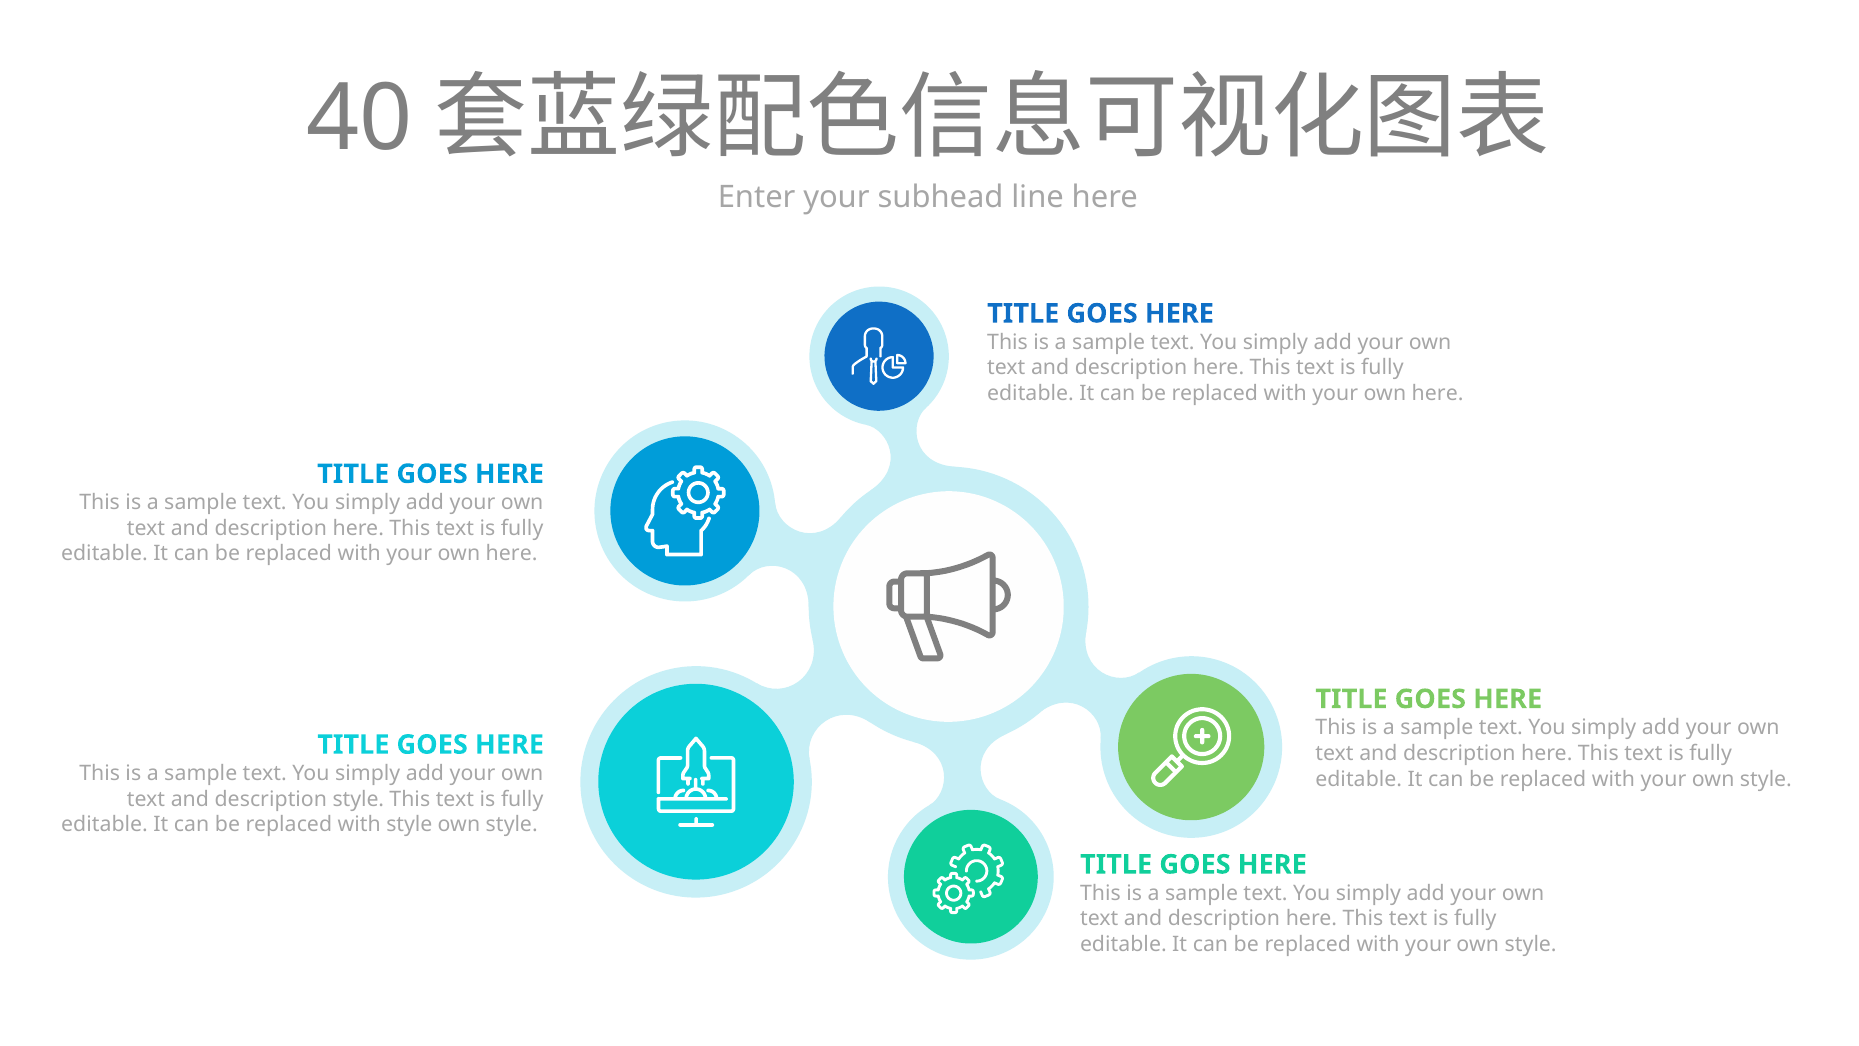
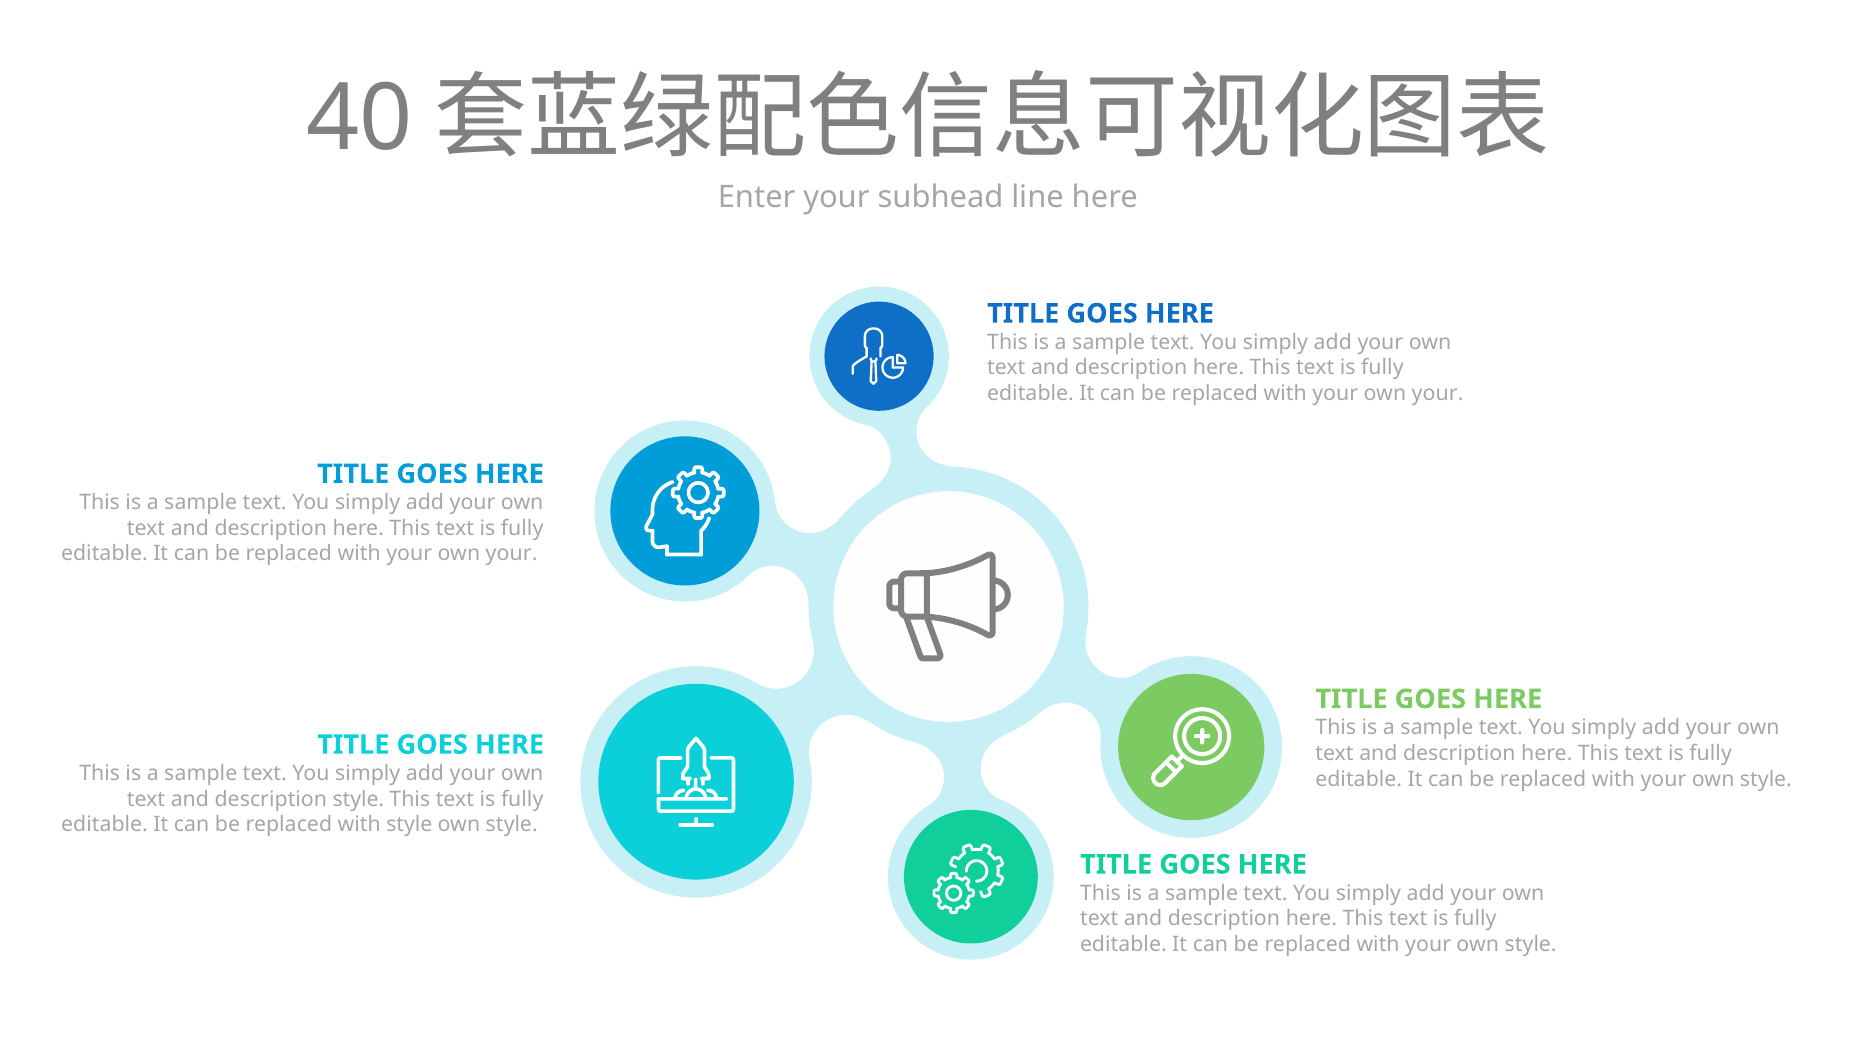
here at (1438, 393): here -> your
here at (512, 554): here -> your
